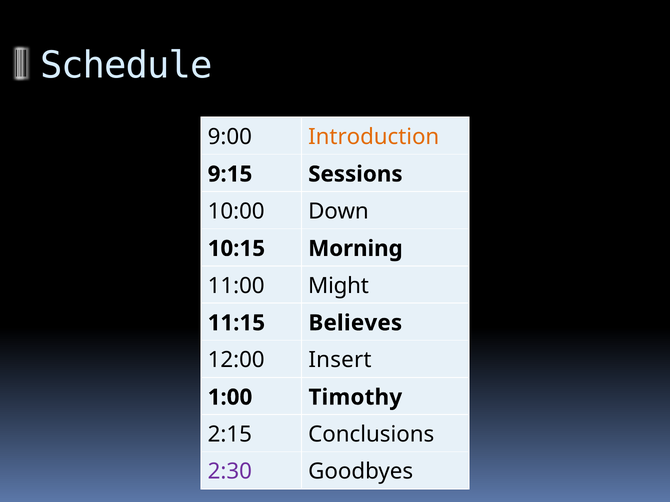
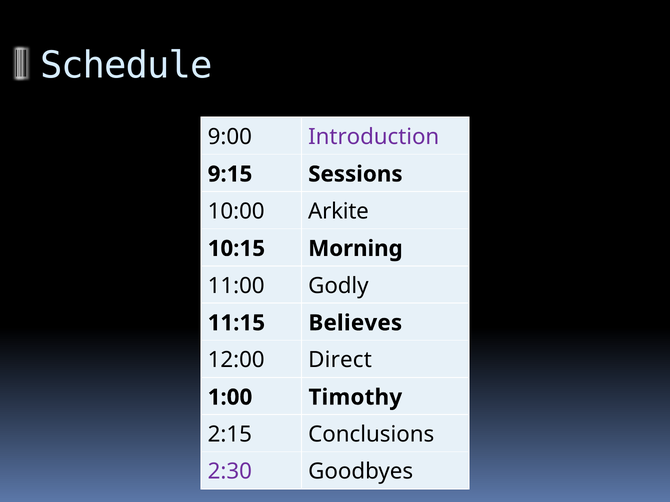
Introduction colour: orange -> purple
Down: Down -> Arkite
Might: Might -> Godly
Insert: Insert -> Direct
